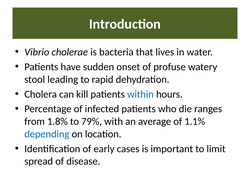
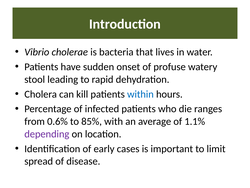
1.8%: 1.8% -> 0.6%
79%: 79% -> 85%
depending colour: blue -> purple
